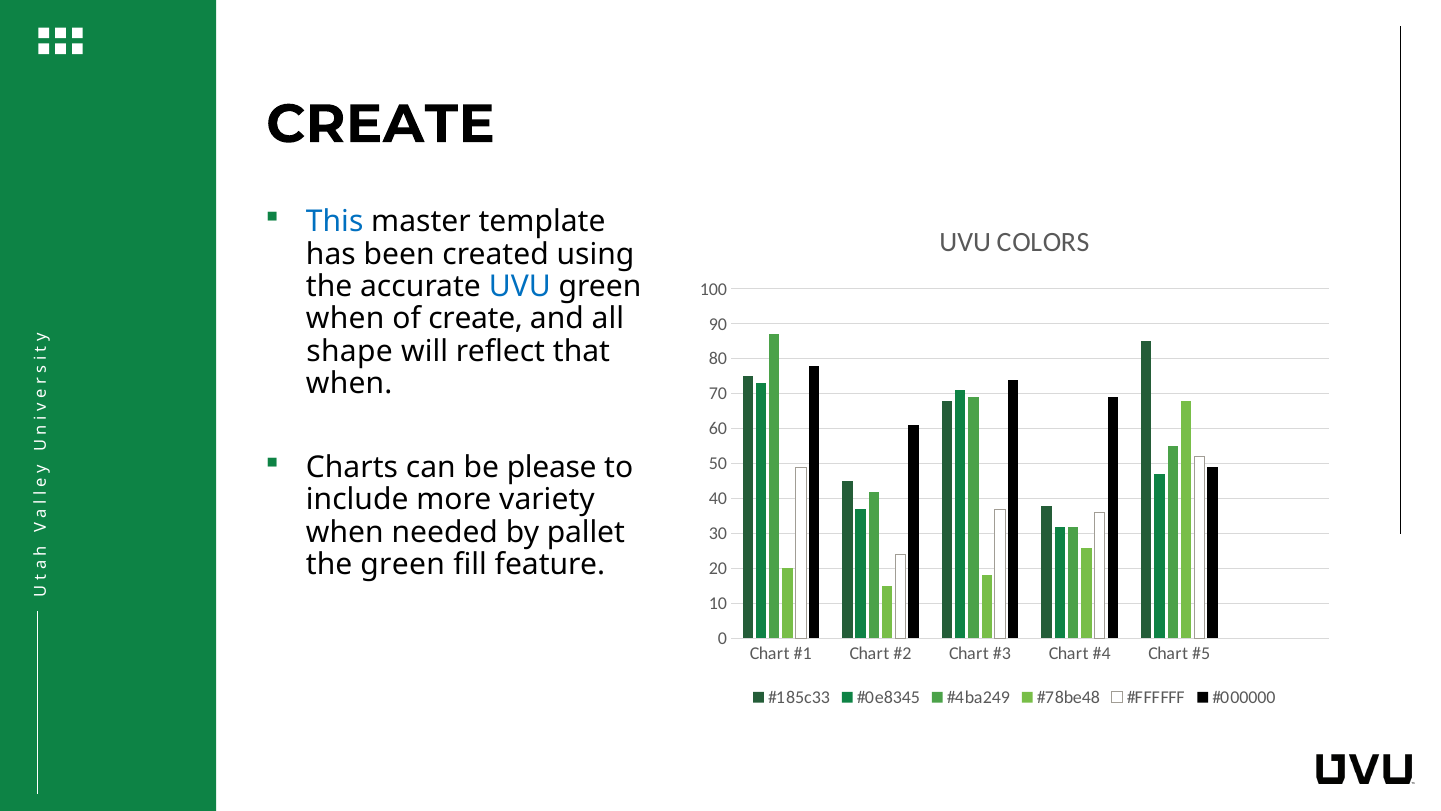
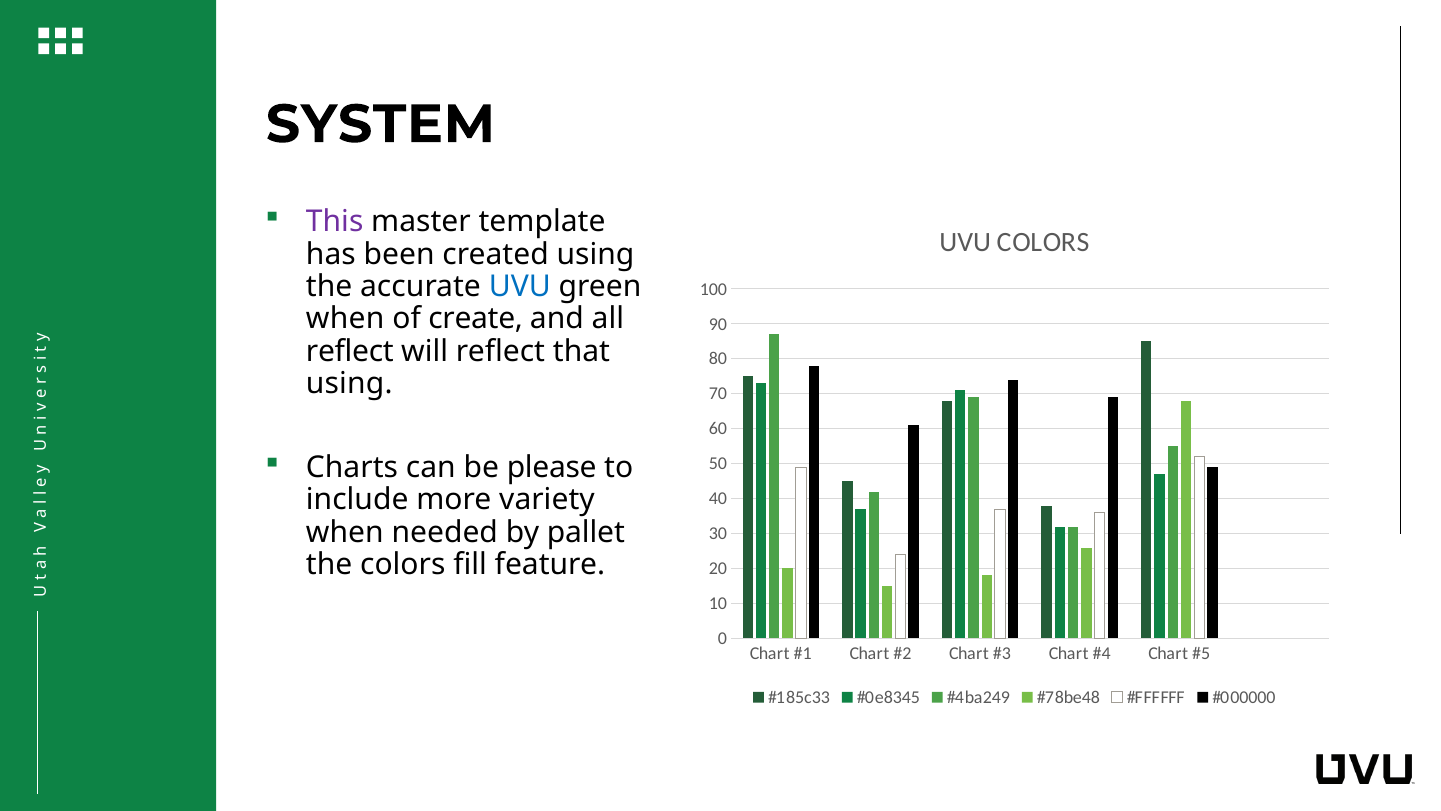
CREATE at (381, 124): CREATE -> SYSTEM
This colour: blue -> purple
shape at (350, 351): shape -> reflect
when at (349, 384): when -> using
the green: green -> colors
